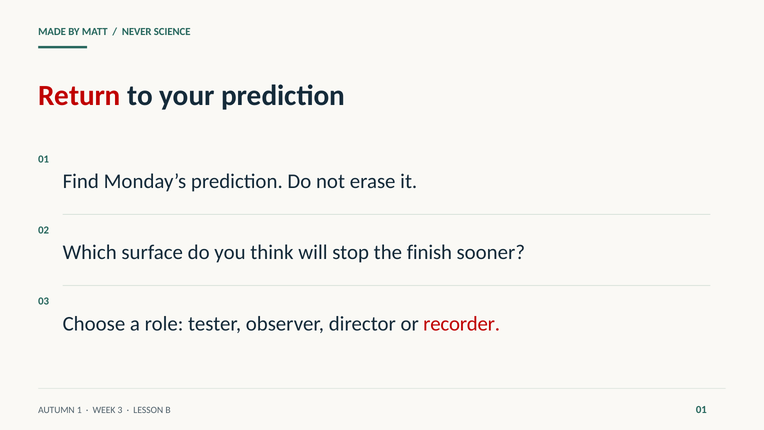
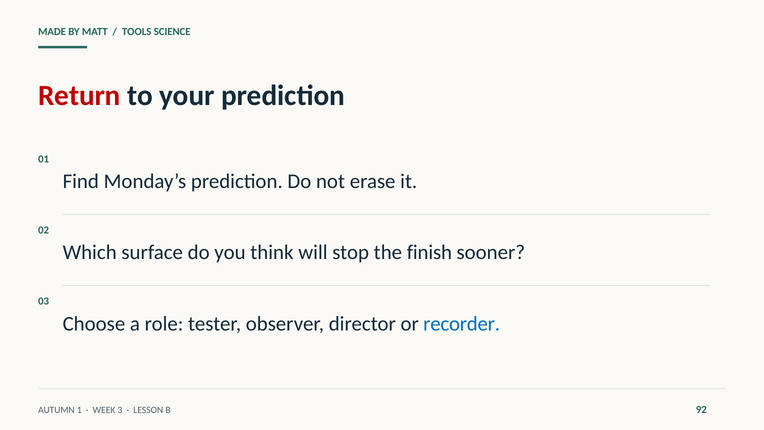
NEVER: NEVER -> TOOLS
recorder colour: red -> blue
B 01: 01 -> 92
